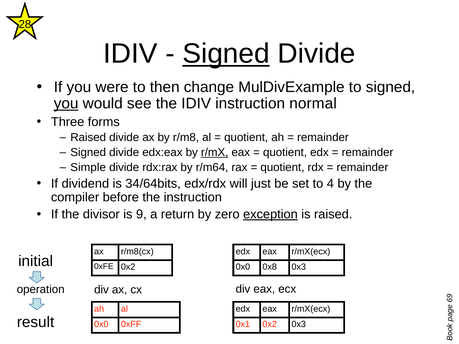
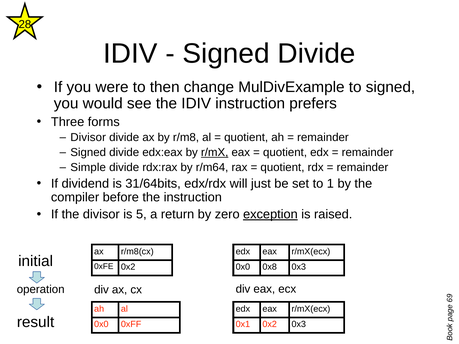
Signed at (226, 54) underline: present -> none
you at (66, 104) underline: present -> none
normal: normal -> prefers
Raised at (88, 138): Raised -> Divisor
34/64bits: 34/64bits -> 31/64bits
4: 4 -> 1
is 9: 9 -> 5
